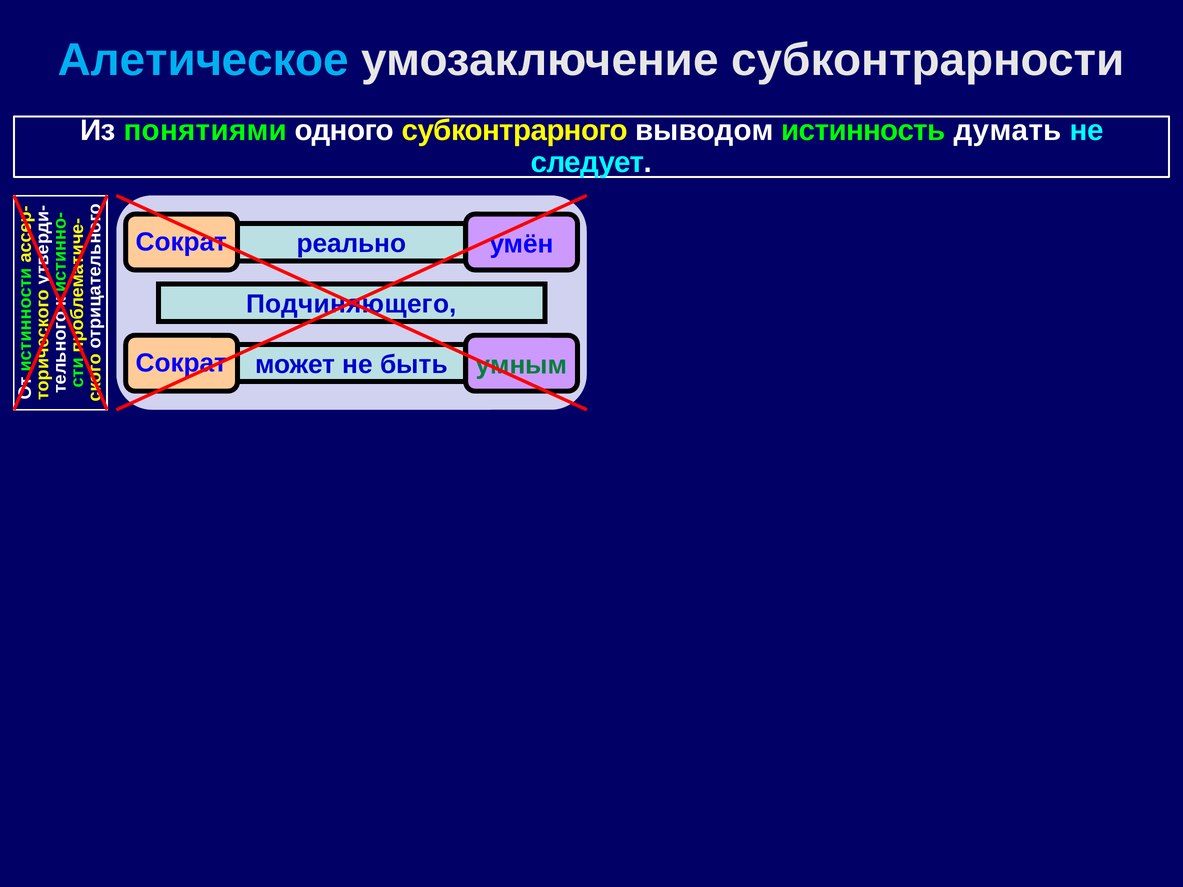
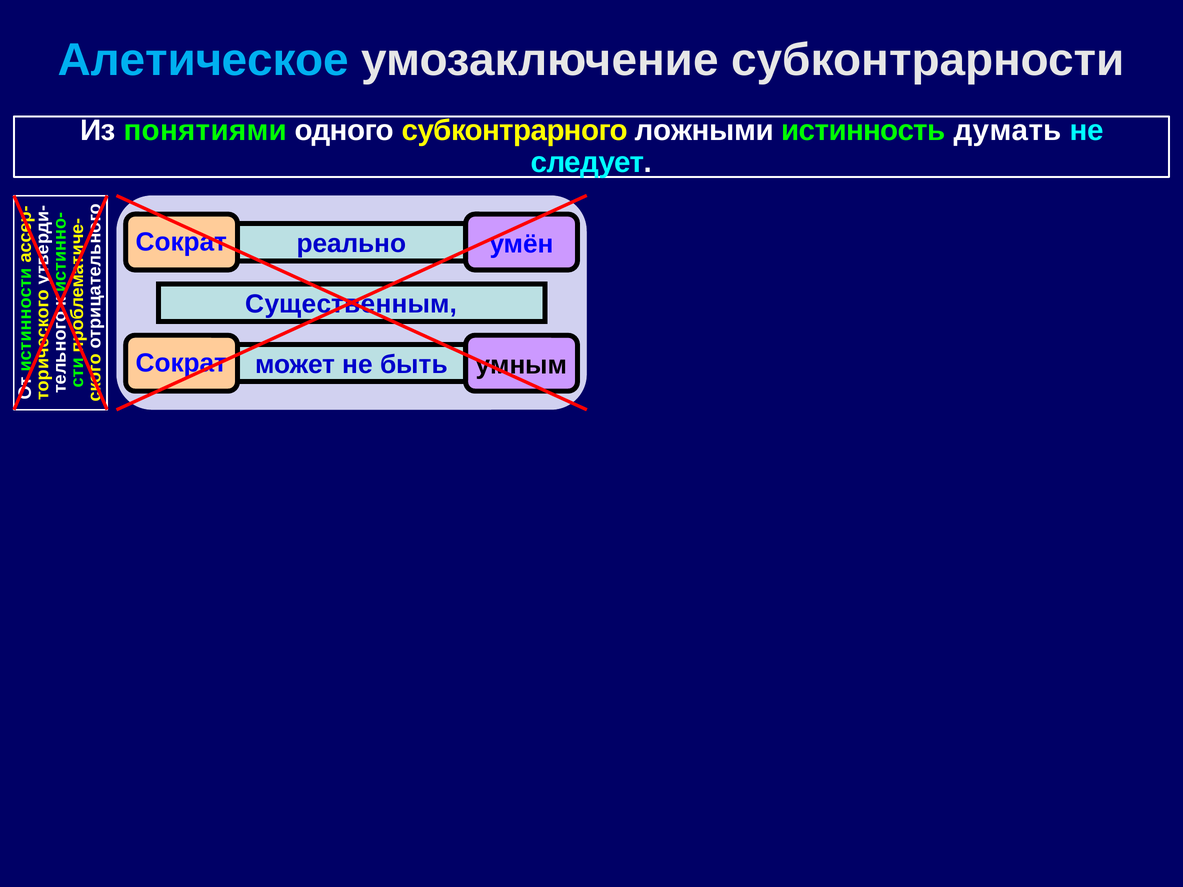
выводом: выводом -> ложными
Подчиняющего: Подчиняющего -> Существенным
умным colour: green -> black
